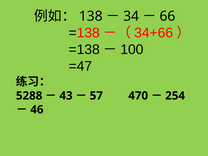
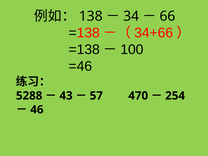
=47: =47 -> =46
